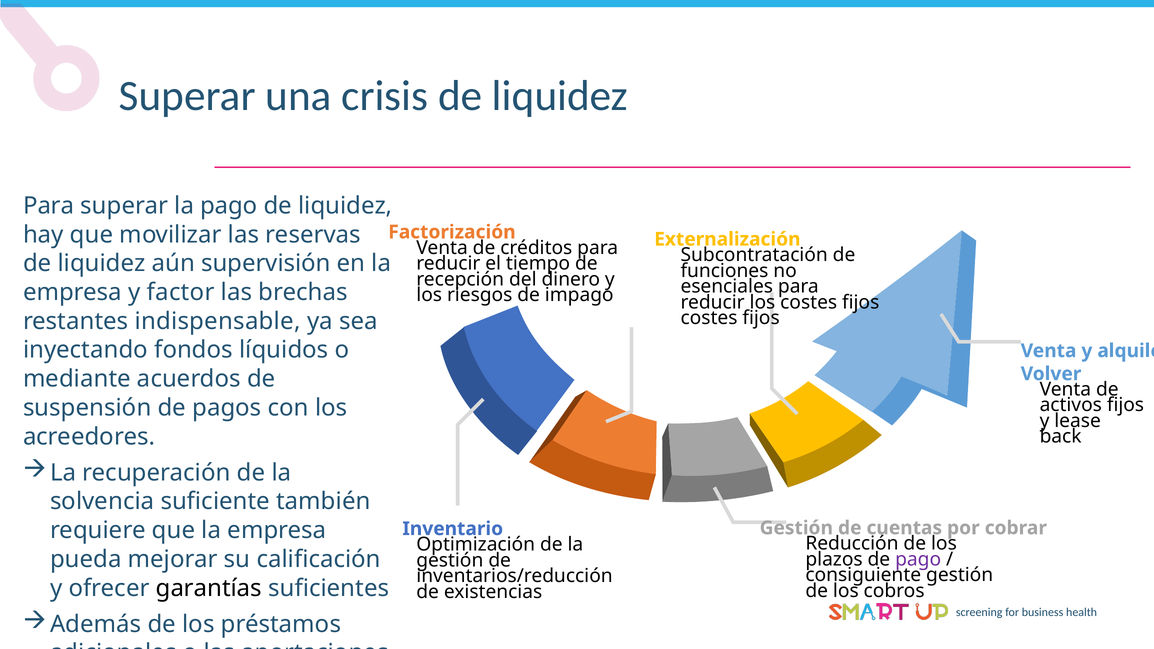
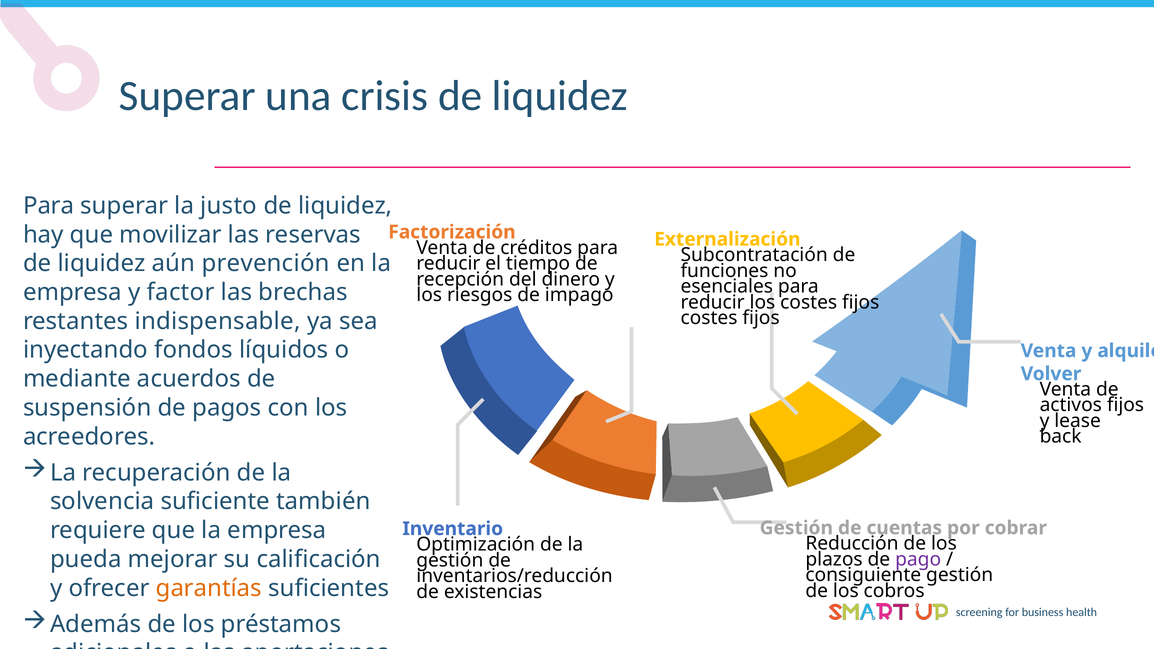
la pago: pago -> justo
supervisión: supervisión -> prevención
garantías colour: black -> orange
